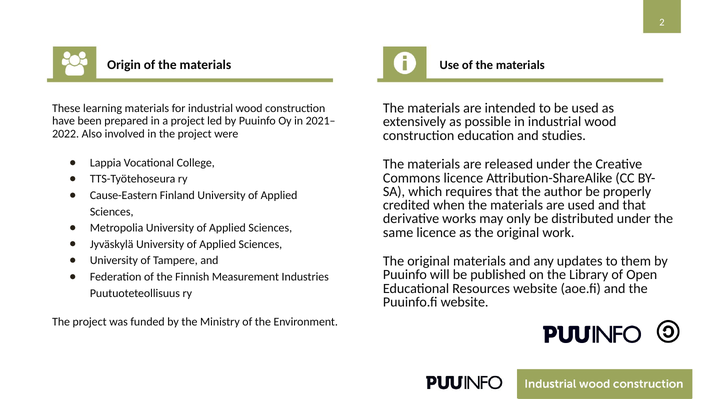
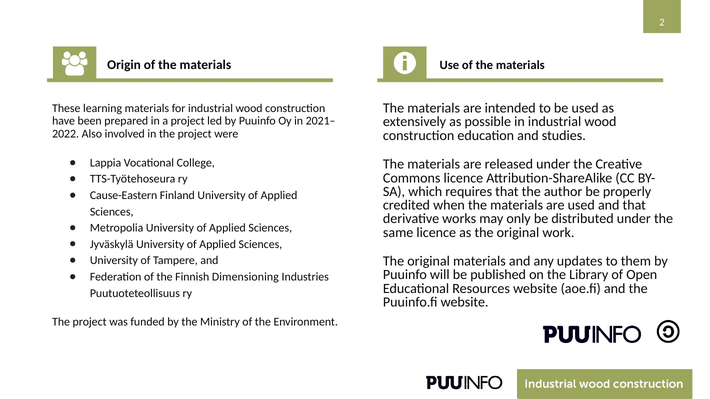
Measurement: Measurement -> Dimensioning
